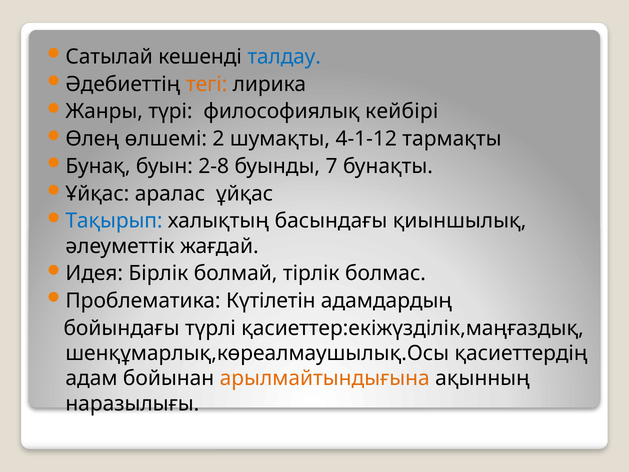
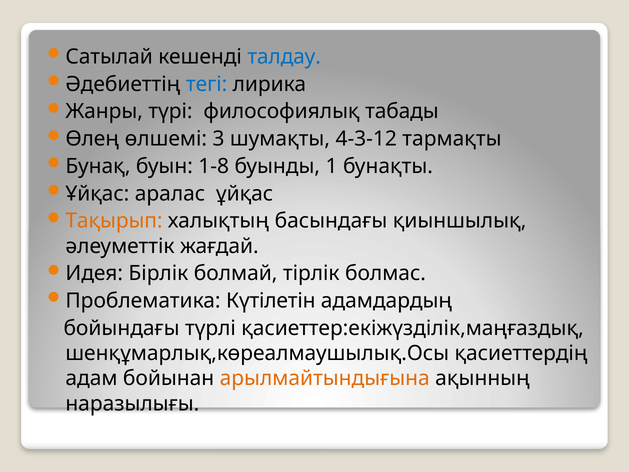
тегі colour: orange -> blue
кейбірі: кейбірі -> табады
2: 2 -> 3
4-1-12: 4-1-12 -> 4-3-12
2-8: 2-8 -> 1-8
7: 7 -> 1
Тақырып colour: blue -> orange
